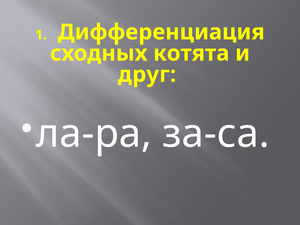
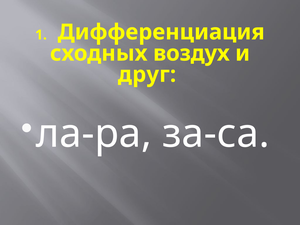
котята: котята -> воздух
